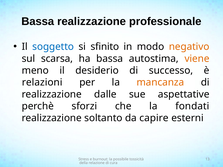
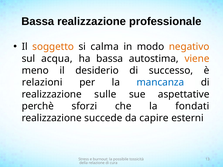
soggetto colour: blue -> orange
sfinito: sfinito -> calma
scarsa: scarsa -> acqua
mancanza colour: orange -> blue
dalle: dalle -> sulle
soltanto: soltanto -> succede
